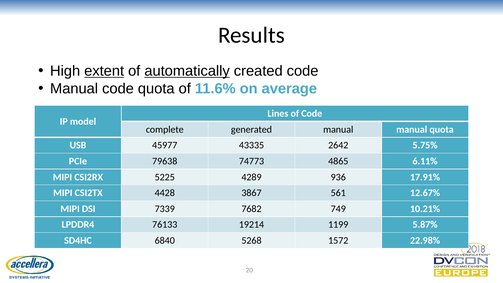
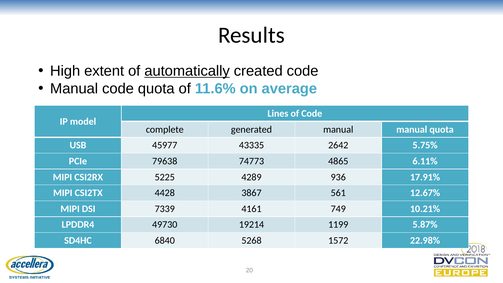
extent underline: present -> none
7682: 7682 -> 4161
76133: 76133 -> 49730
